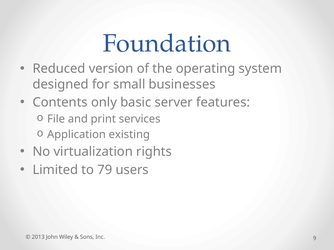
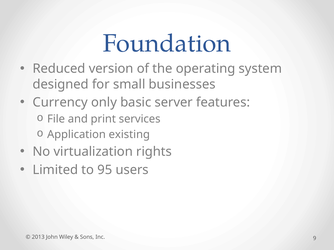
Contents: Contents -> Currency
79: 79 -> 95
